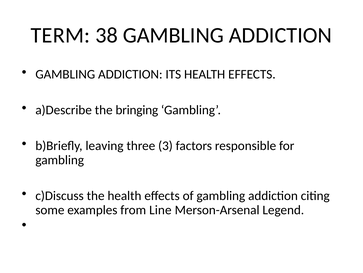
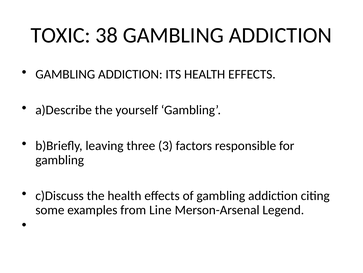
TERM: TERM -> TOXIC
bringing: bringing -> yourself
